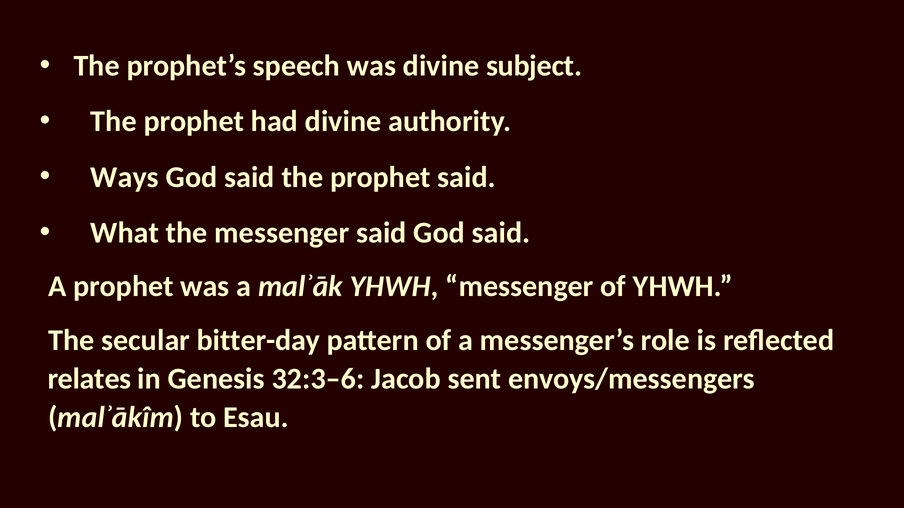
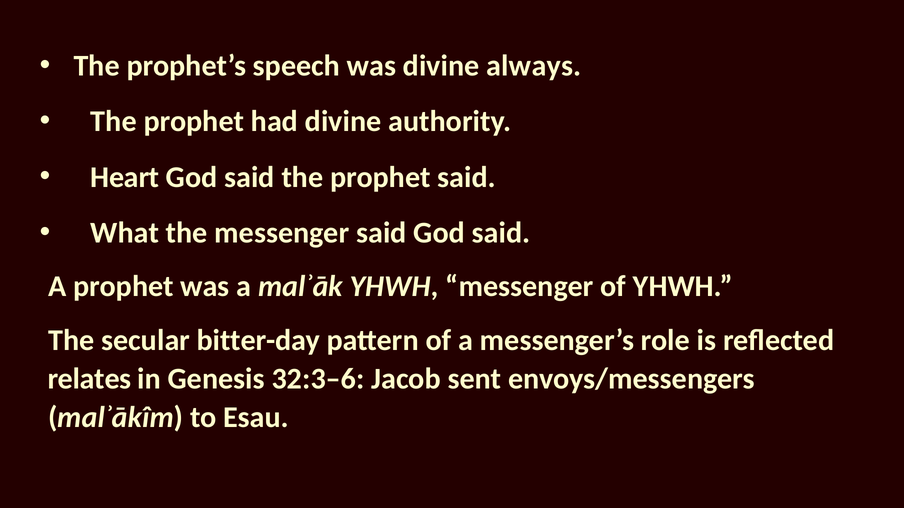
subject: subject -> always
Ways: Ways -> Heart
